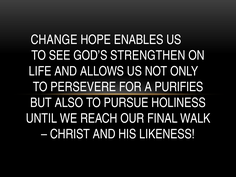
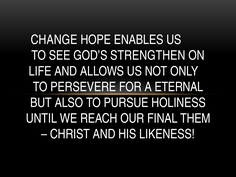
PURIFIES: PURIFIES -> ETERNAL
WALK: WALK -> THEM
